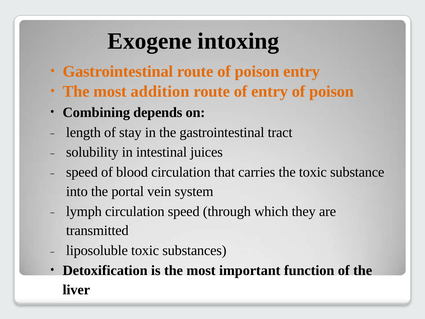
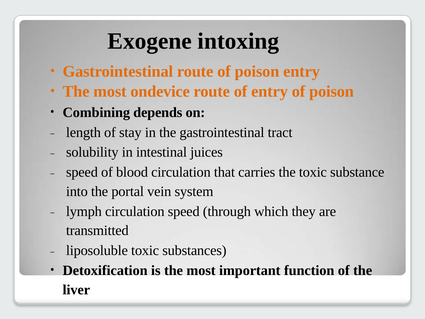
addition: addition -> ondevice
